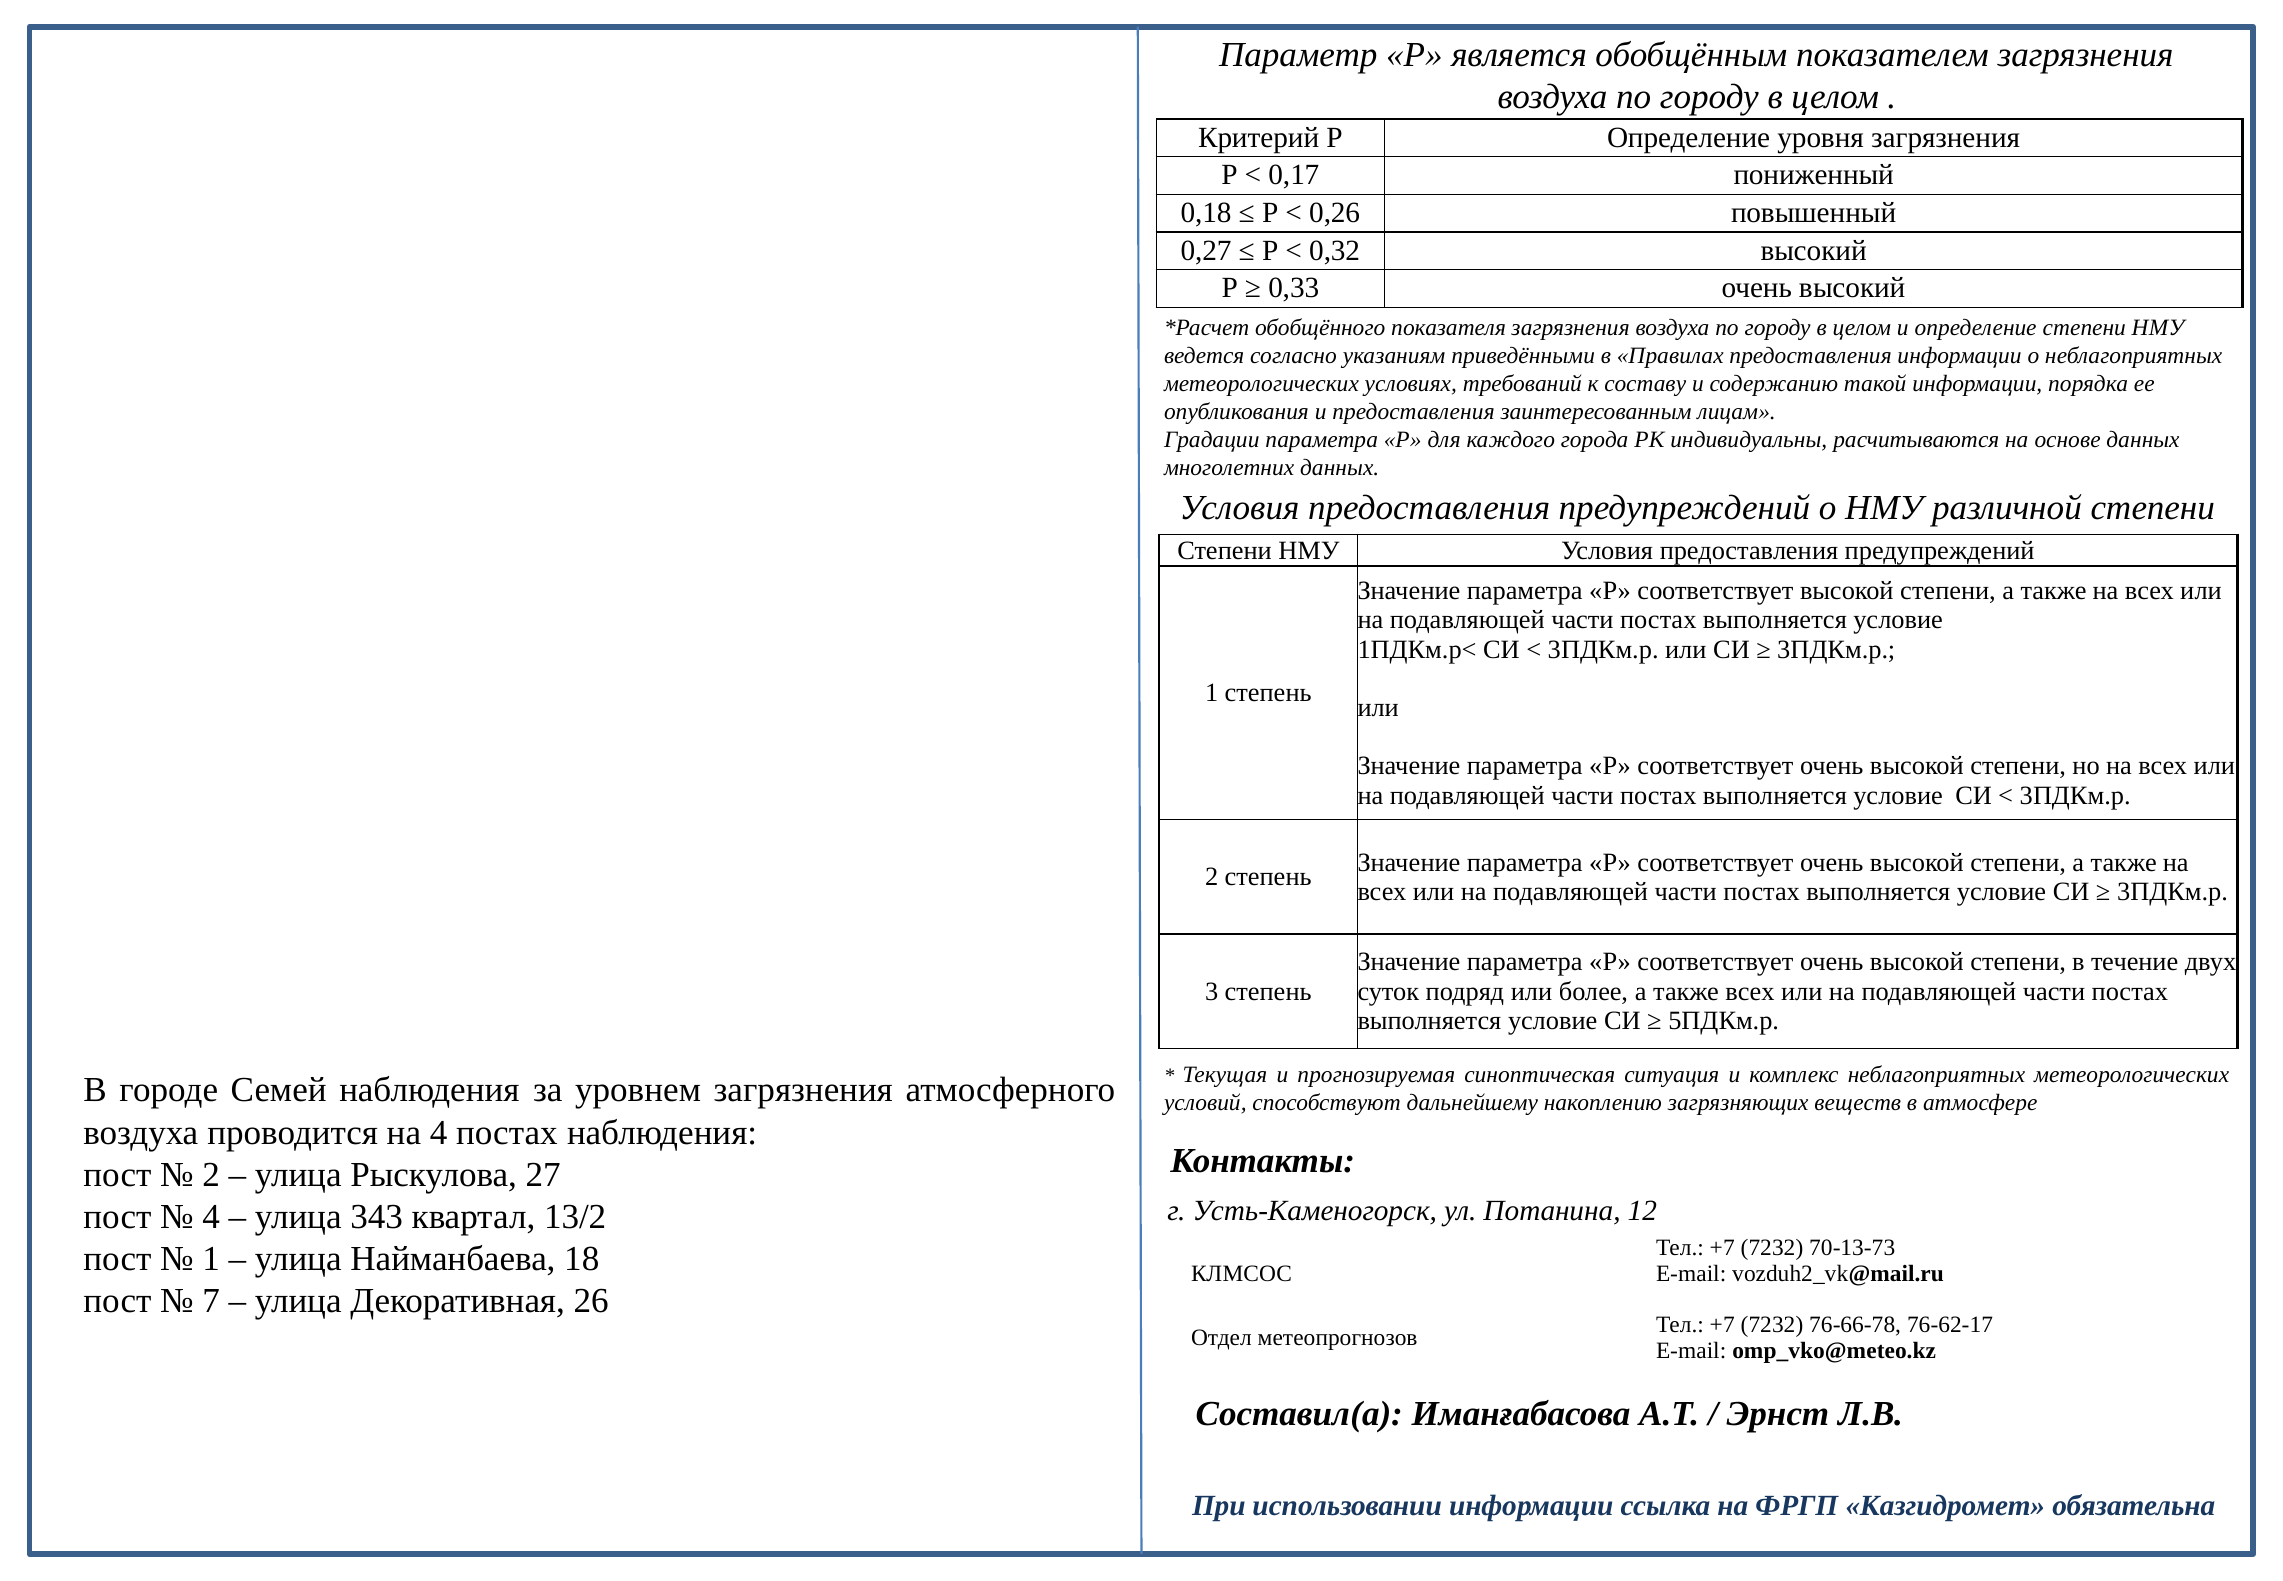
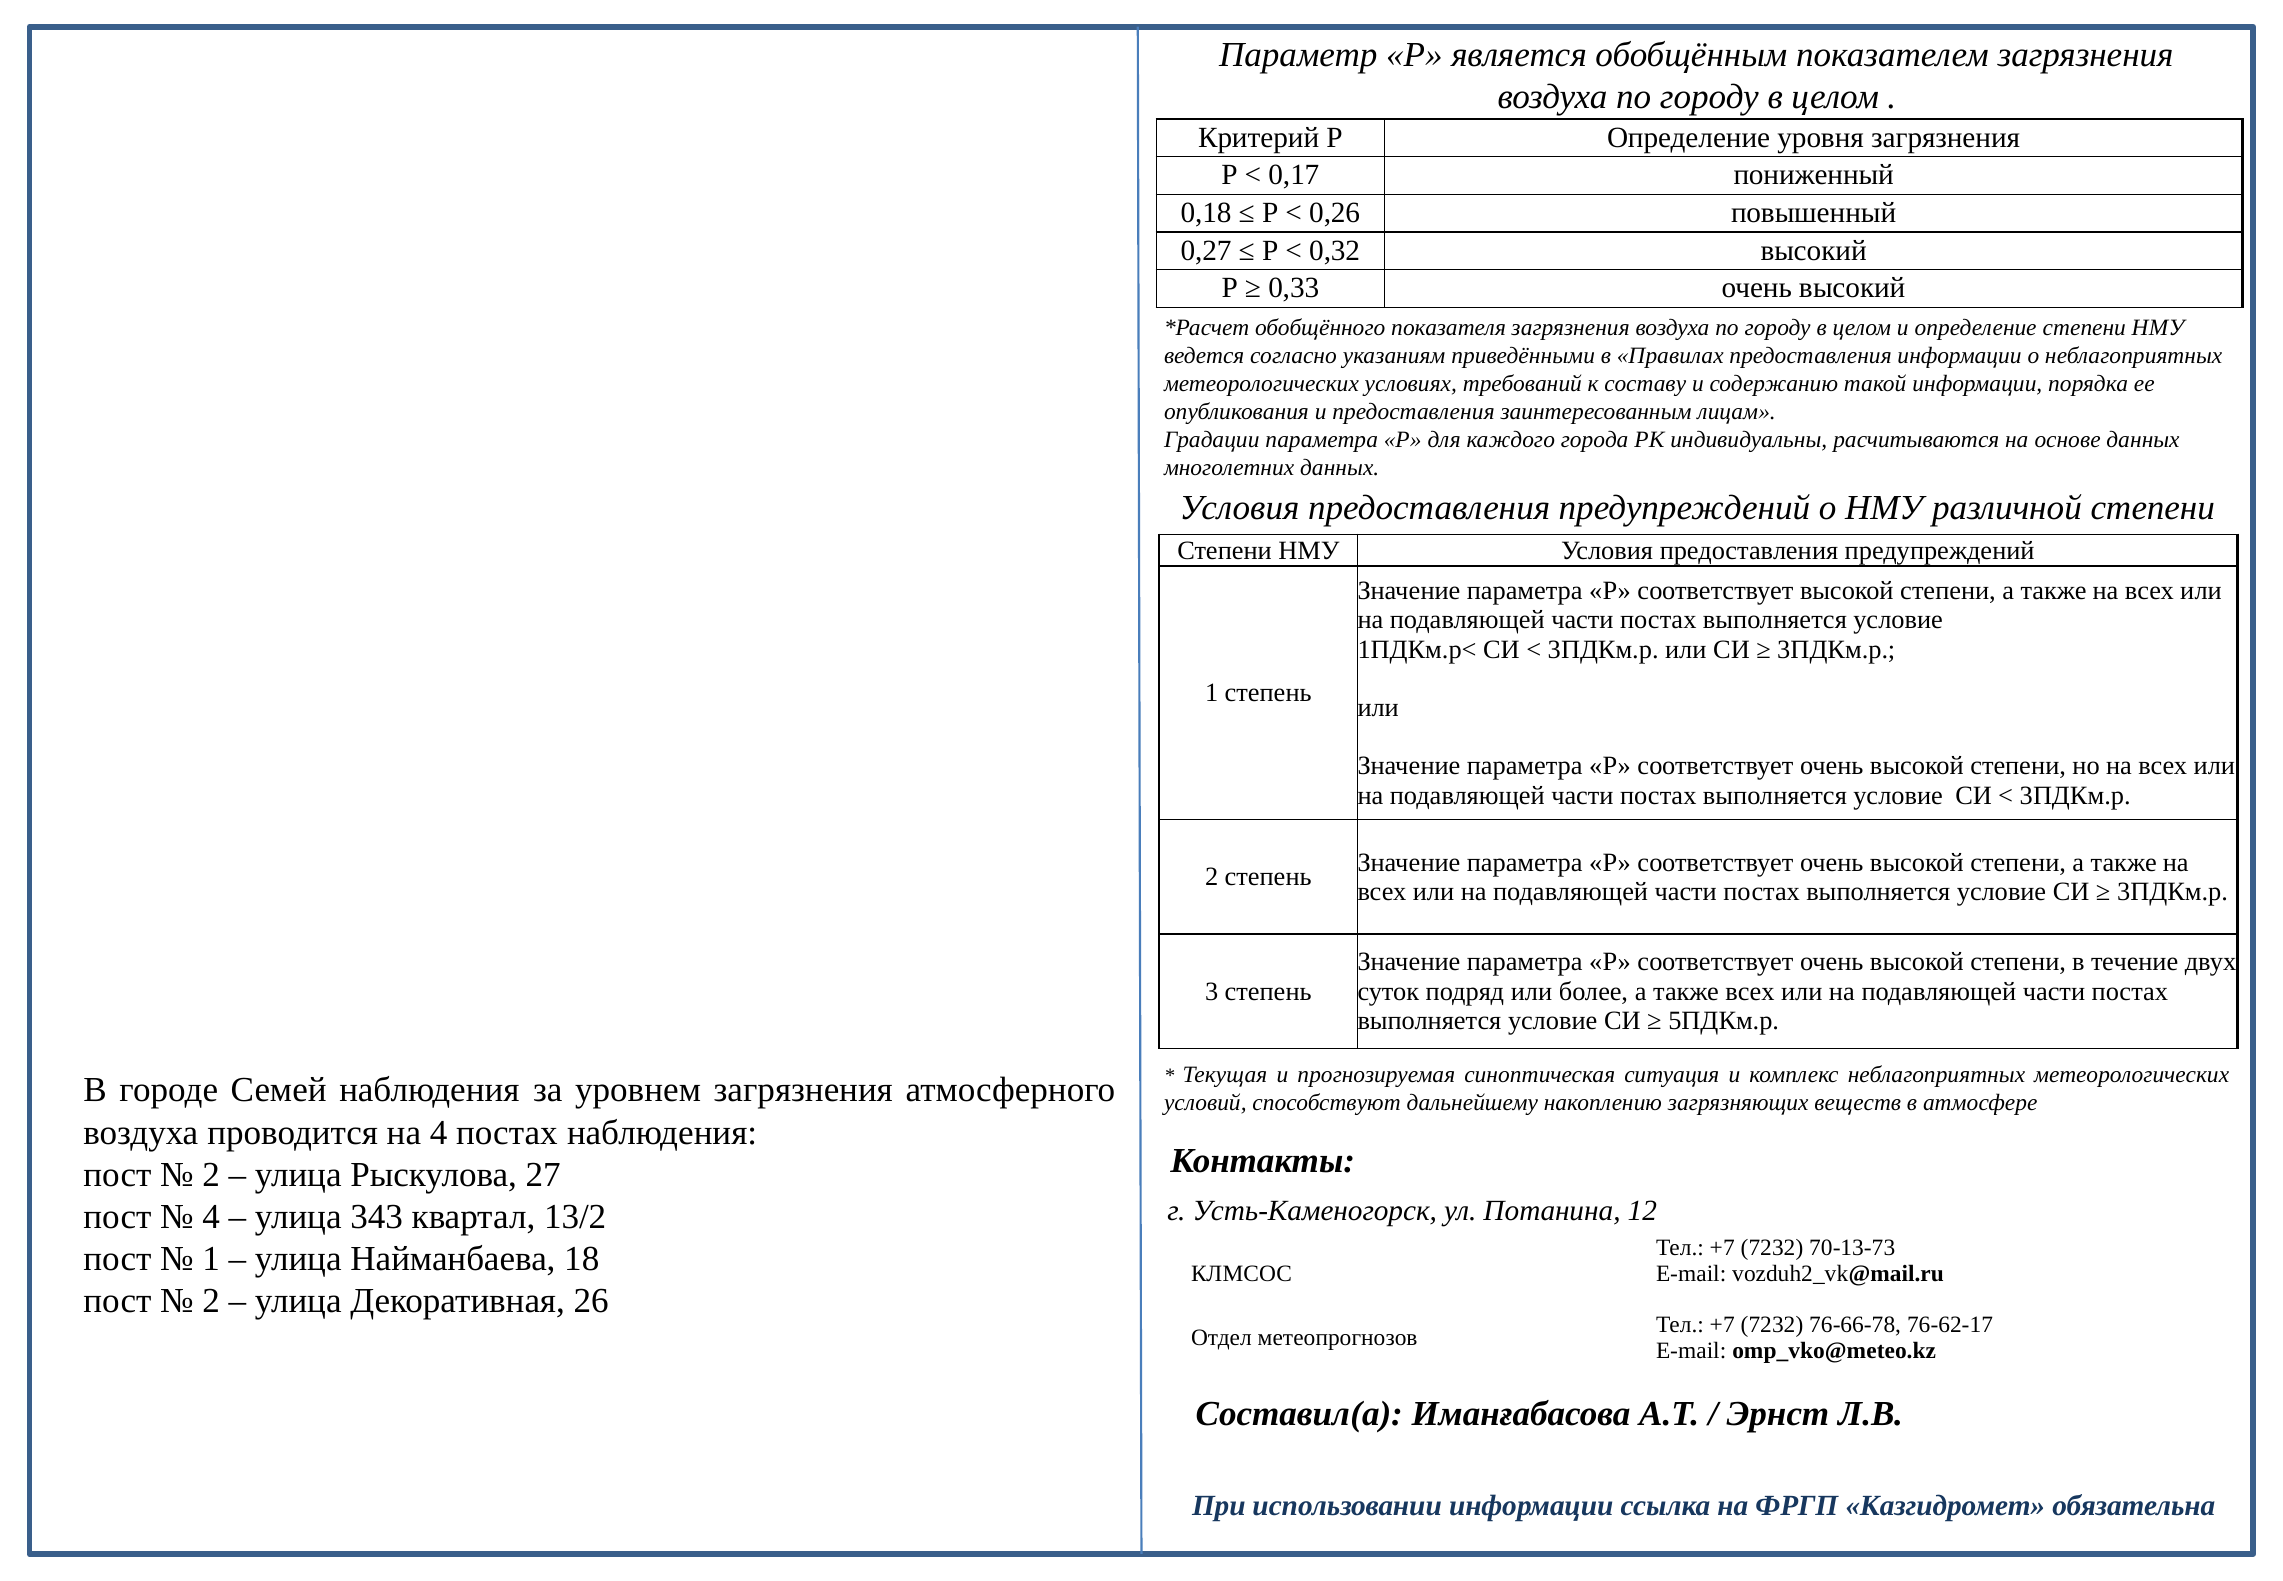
7 at (211, 1301): 7 -> 2
